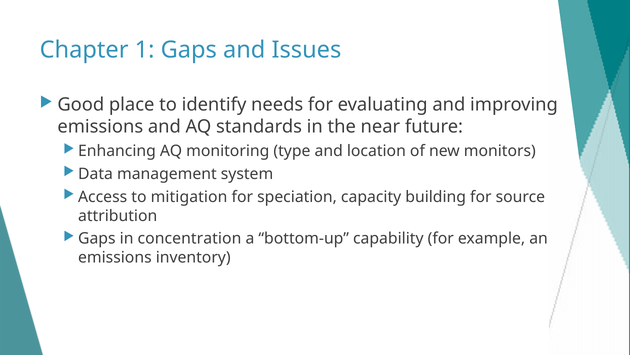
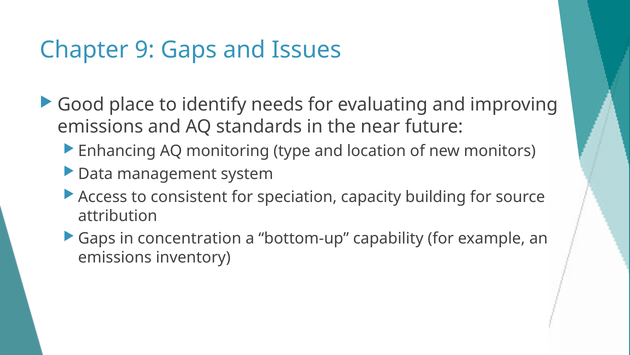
1: 1 -> 9
mitigation: mitigation -> consistent
